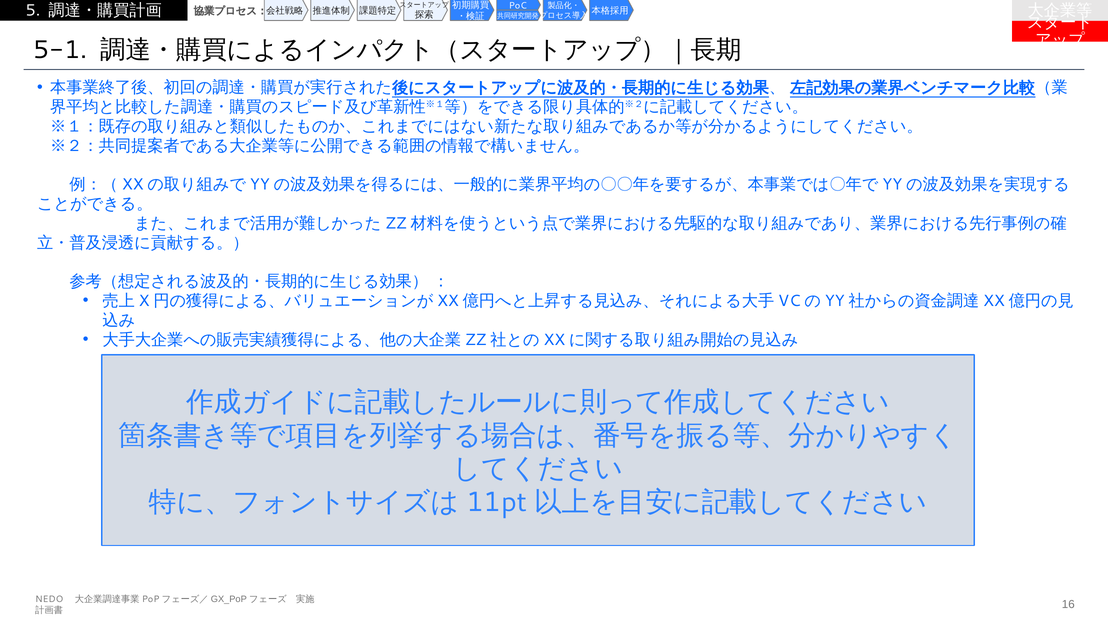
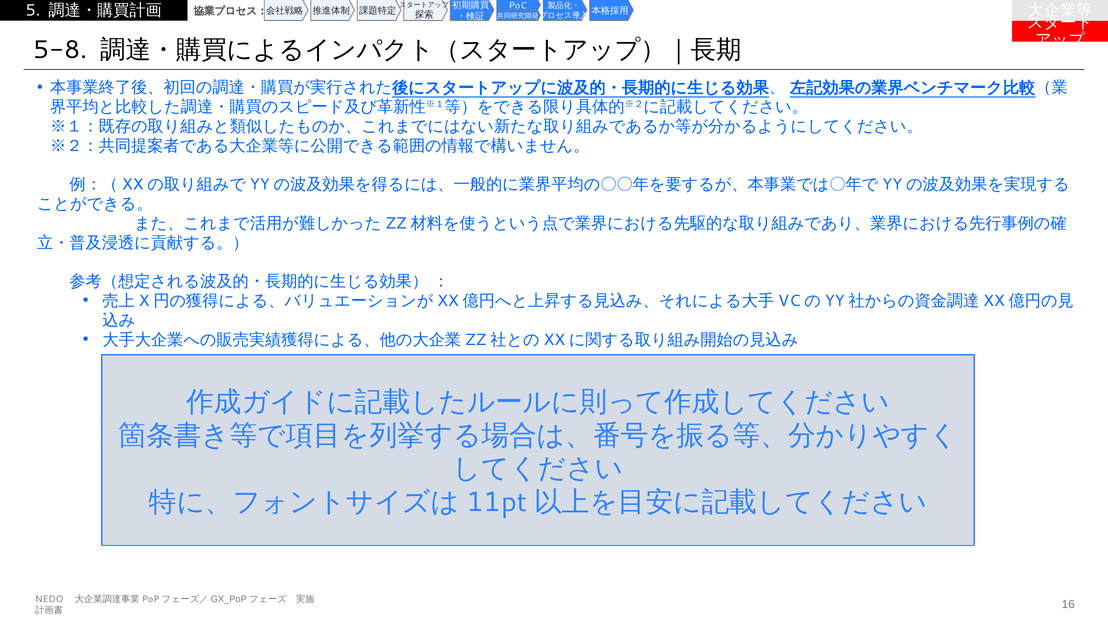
5-1: 5-1 -> 5-8
